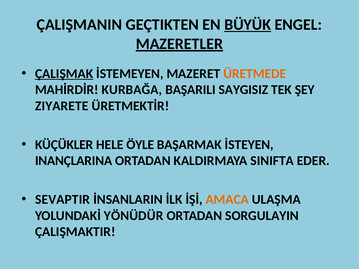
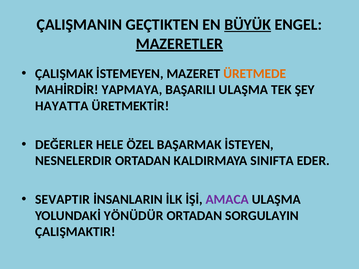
ÇALIŞMAK underline: present -> none
KURBAĞA: KURBAĞA -> YAPMAYA
BAŞARILI SAYGISIZ: SAYGISIZ -> ULAŞMA
ZIYARETE: ZIYARETE -> HAYATTA
KÜÇÜKLER: KÜÇÜKLER -> DEĞERLER
ÖYLE: ÖYLE -> ÖZEL
INANÇLARINA: INANÇLARINA -> NESNELERDIR
AMACA colour: orange -> purple
